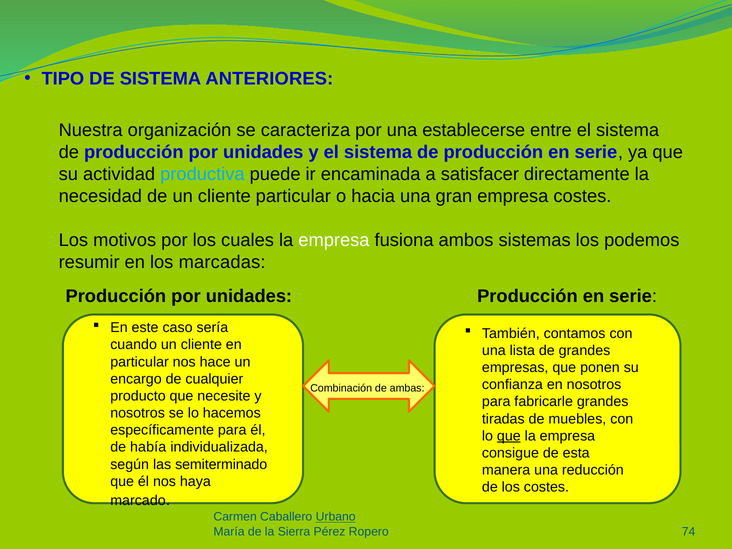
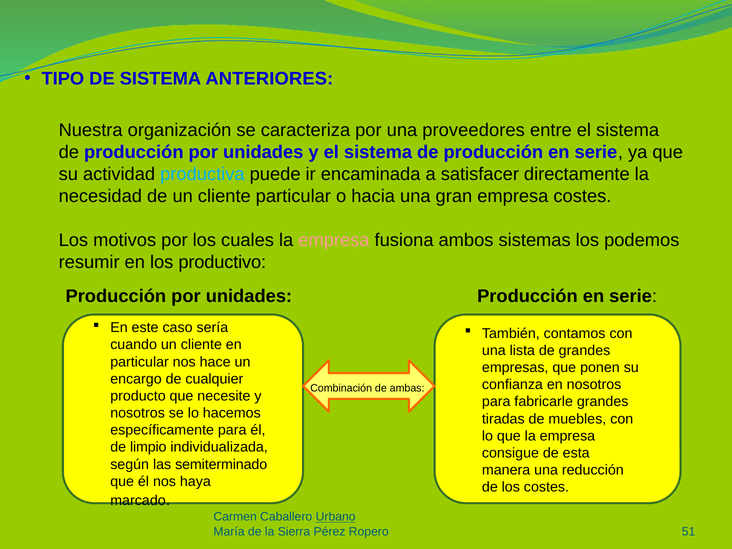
establecerse: establecerse -> proveedores
empresa at (334, 240) colour: white -> pink
marcadas: marcadas -> productivo
que at (509, 436) underline: present -> none
había: había -> limpio
74: 74 -> 51
